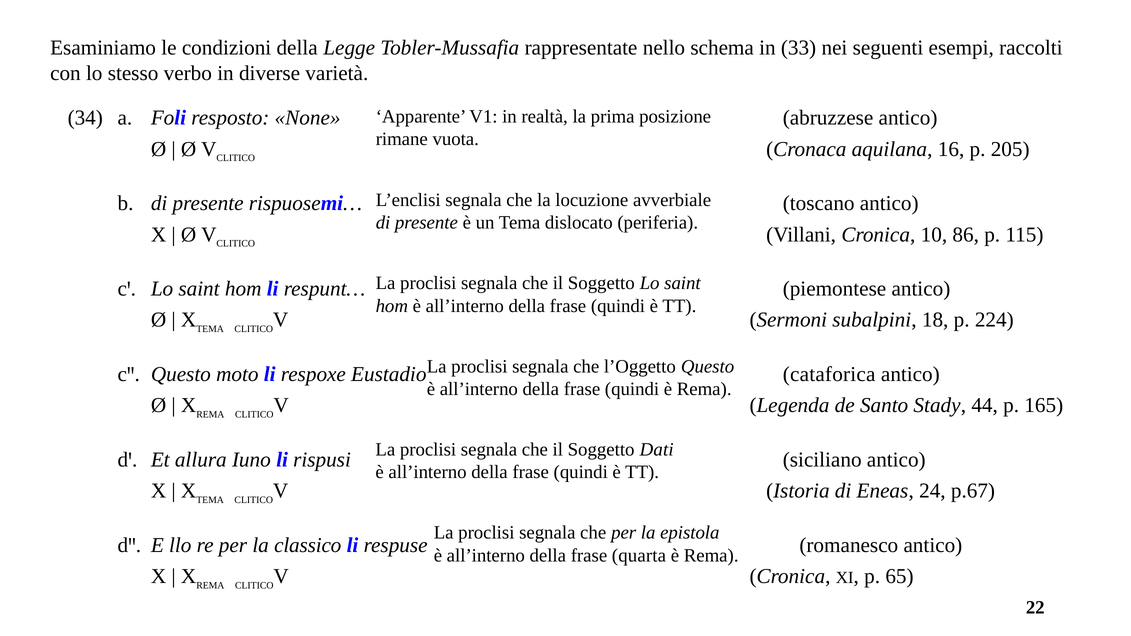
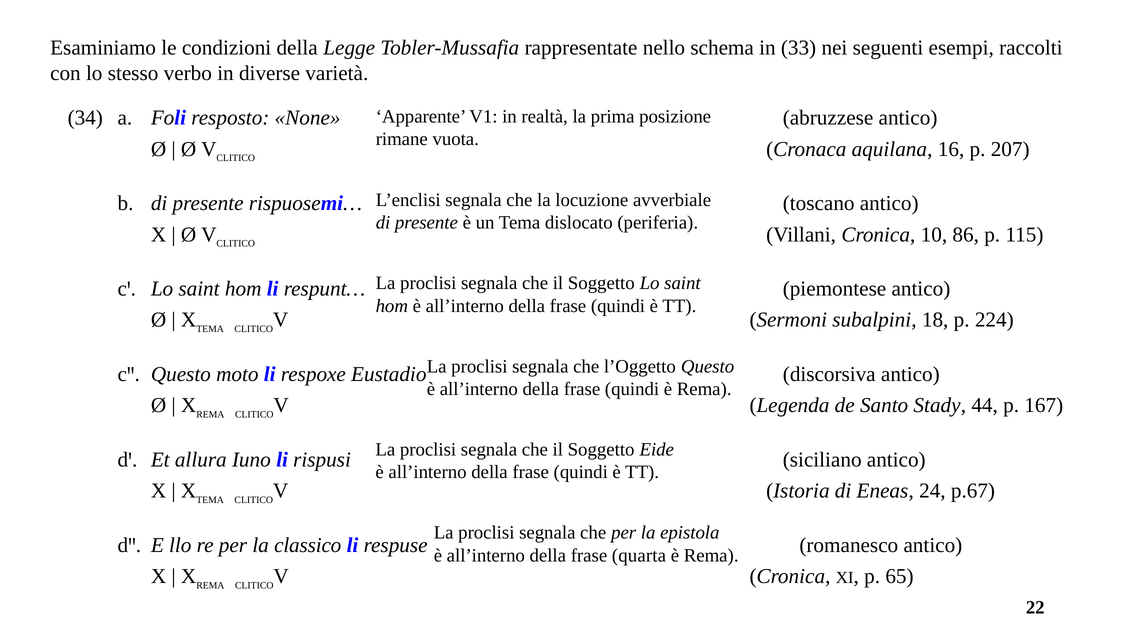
205: 205 -> 207
cataforica: cataforica -> discorsiva
165: 165 -> 167
Dati: Dati -> Eide
